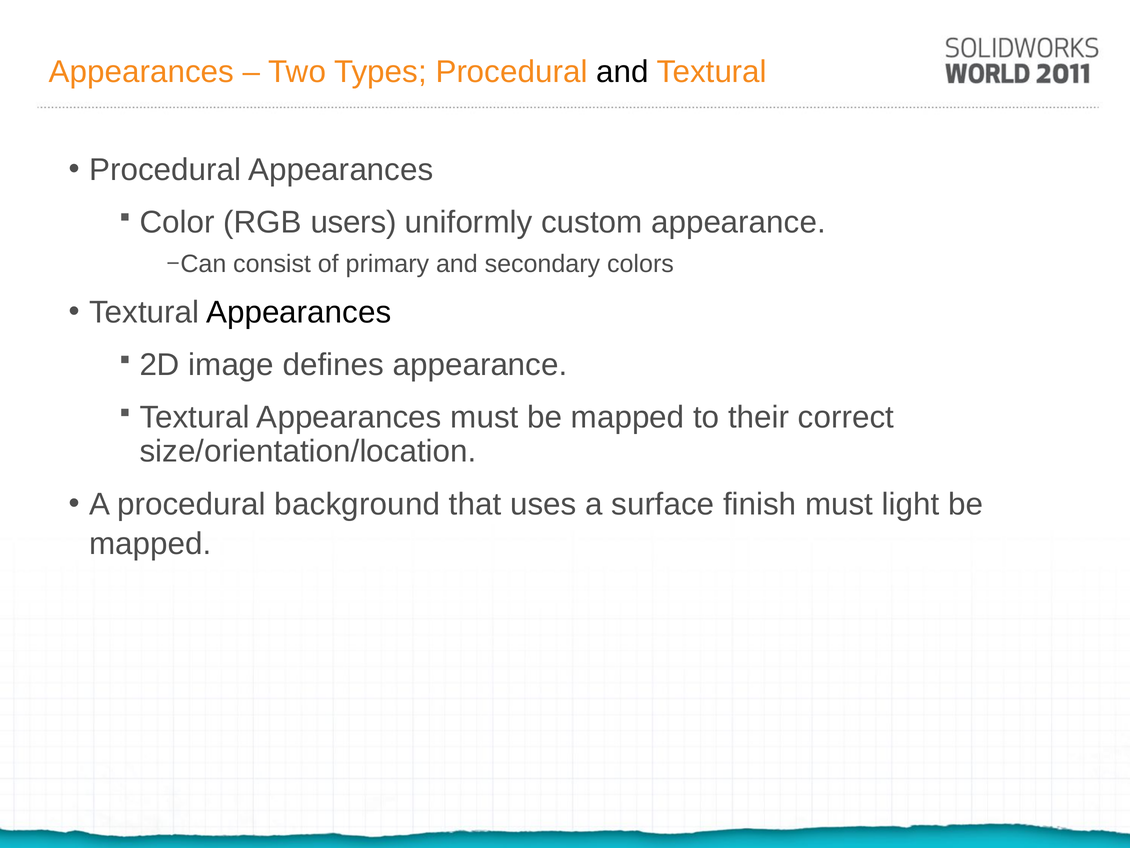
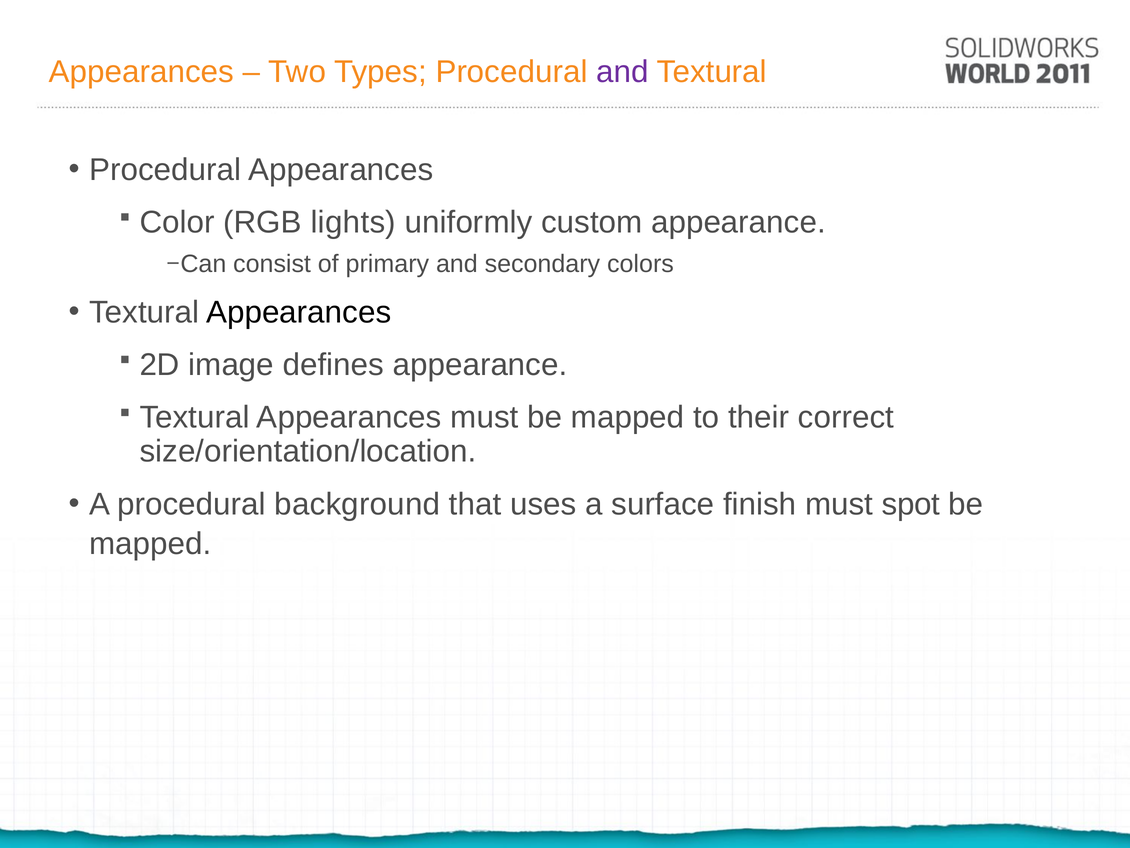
and at (622, 72) colour: black -> purple
users: users -> lights
light: light -> spot
